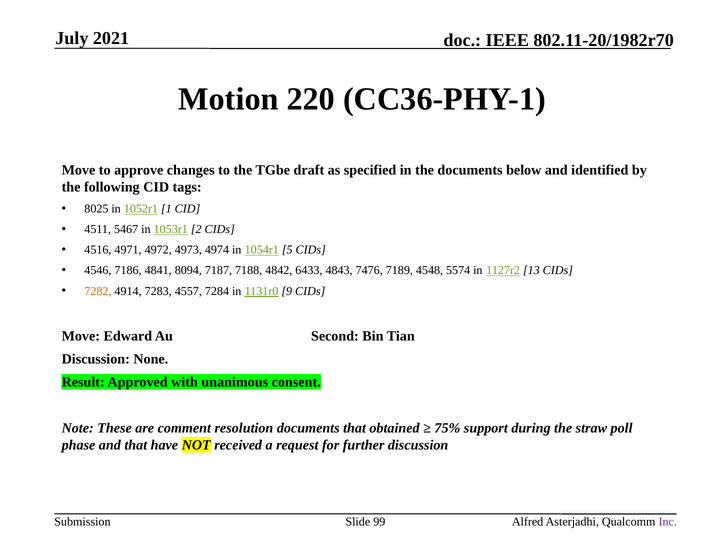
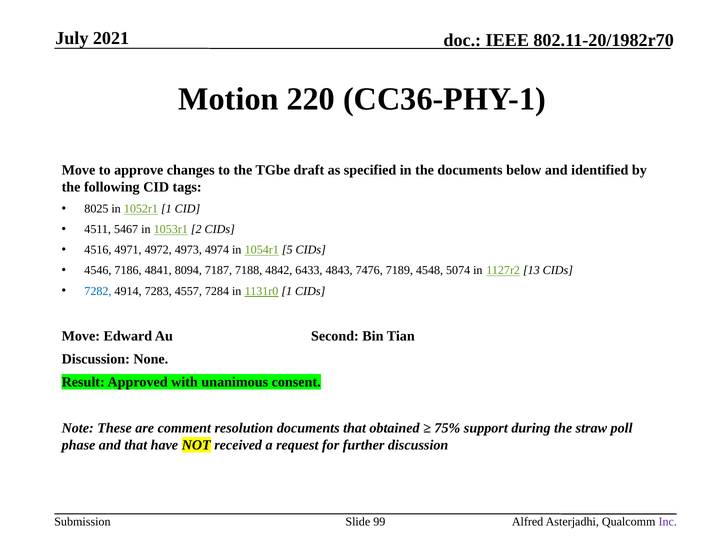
5574: 5574 -> 5074
7282 colour: orange -> blue
1131r0 9: 9 -> 1
